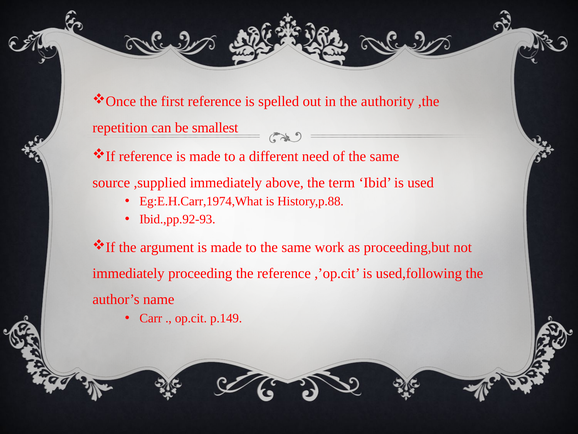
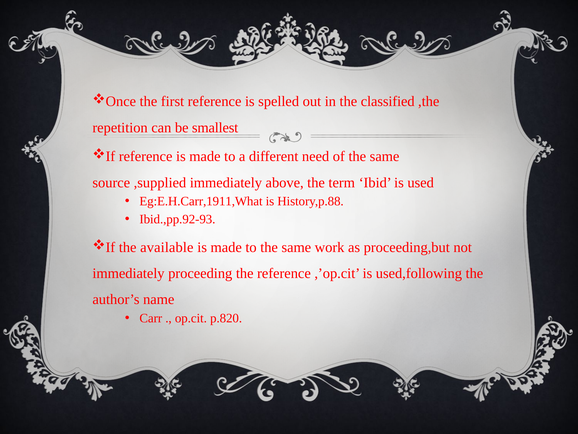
authority: authority -> classified
Eg:E.H.Carr,1974,What: Eg:E.H.Carr,1974,What -> Eg:E.H.Carr,1911,What
argument: argument -> available
p.149: p.149 -> p.820
